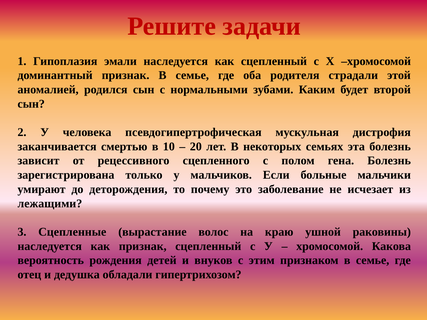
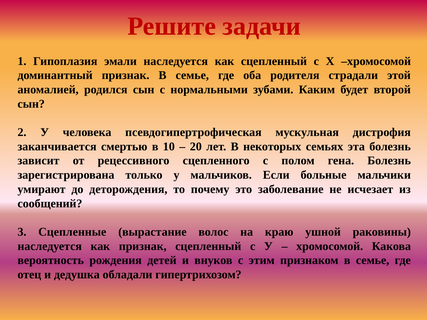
лежащими: лежащими -> сообщений
